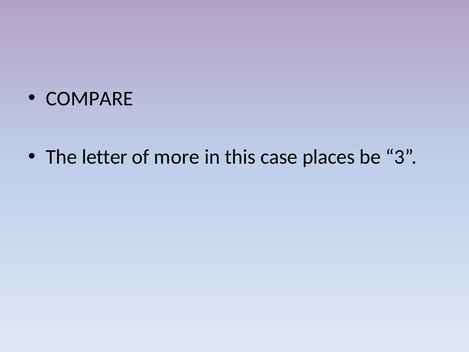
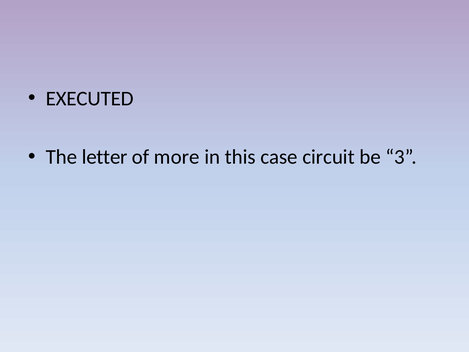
COMPARE: COMPARE -> EXECUTED
places: places -> circuit
